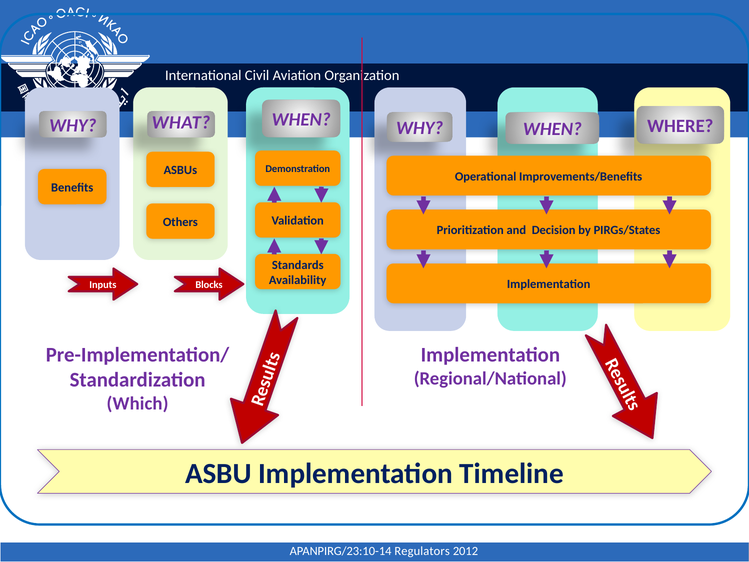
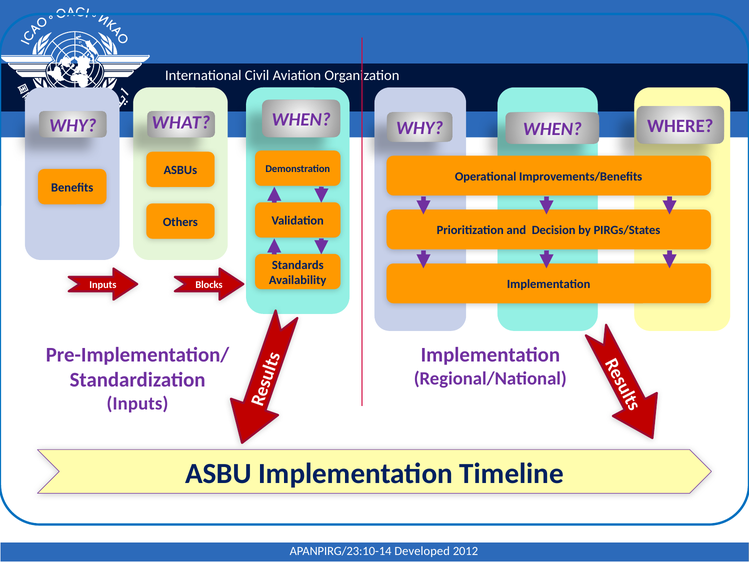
Which at (138, 403): Which -> Inputs
Regulators: Regulators -> Developed
